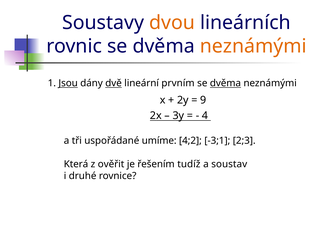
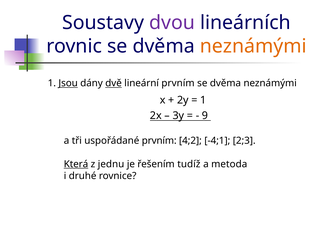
dvou colour: orange -> purple
dvěma at (225, 83) underline: present -> none
9 at (203, 100): 9 -> 1
4: 4 -> 9
uspořádané umíme: umíme -> prvním
-3;1: -3;1 -> -4;1
Která underline: none -> present
ověřit: ověřit -> jednu
soustav: soustav -> metoda
